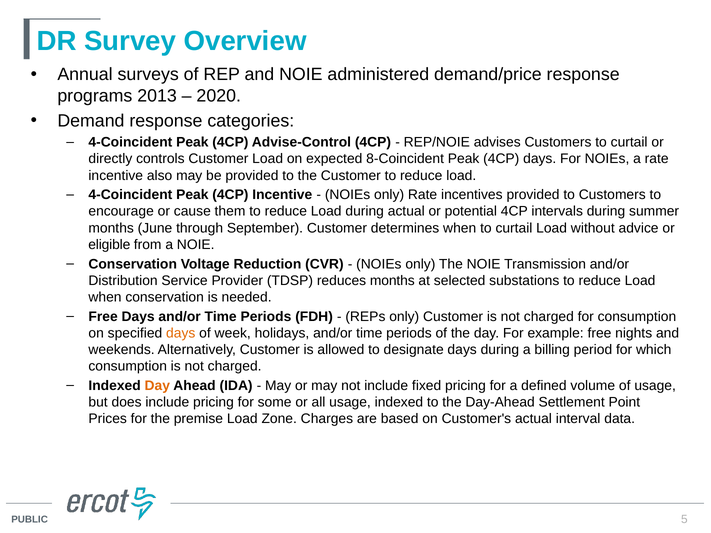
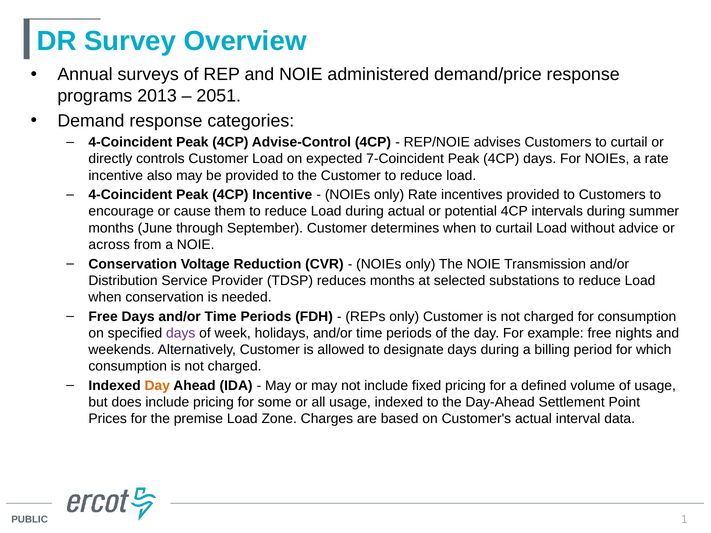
2020: 2020 -> 2051
8-Coincident: 8-Coincident -> 7-Coincident
eligible: eligible -> across
days at (181, 333) colour: orange -> purple
5: 5 -> 1
